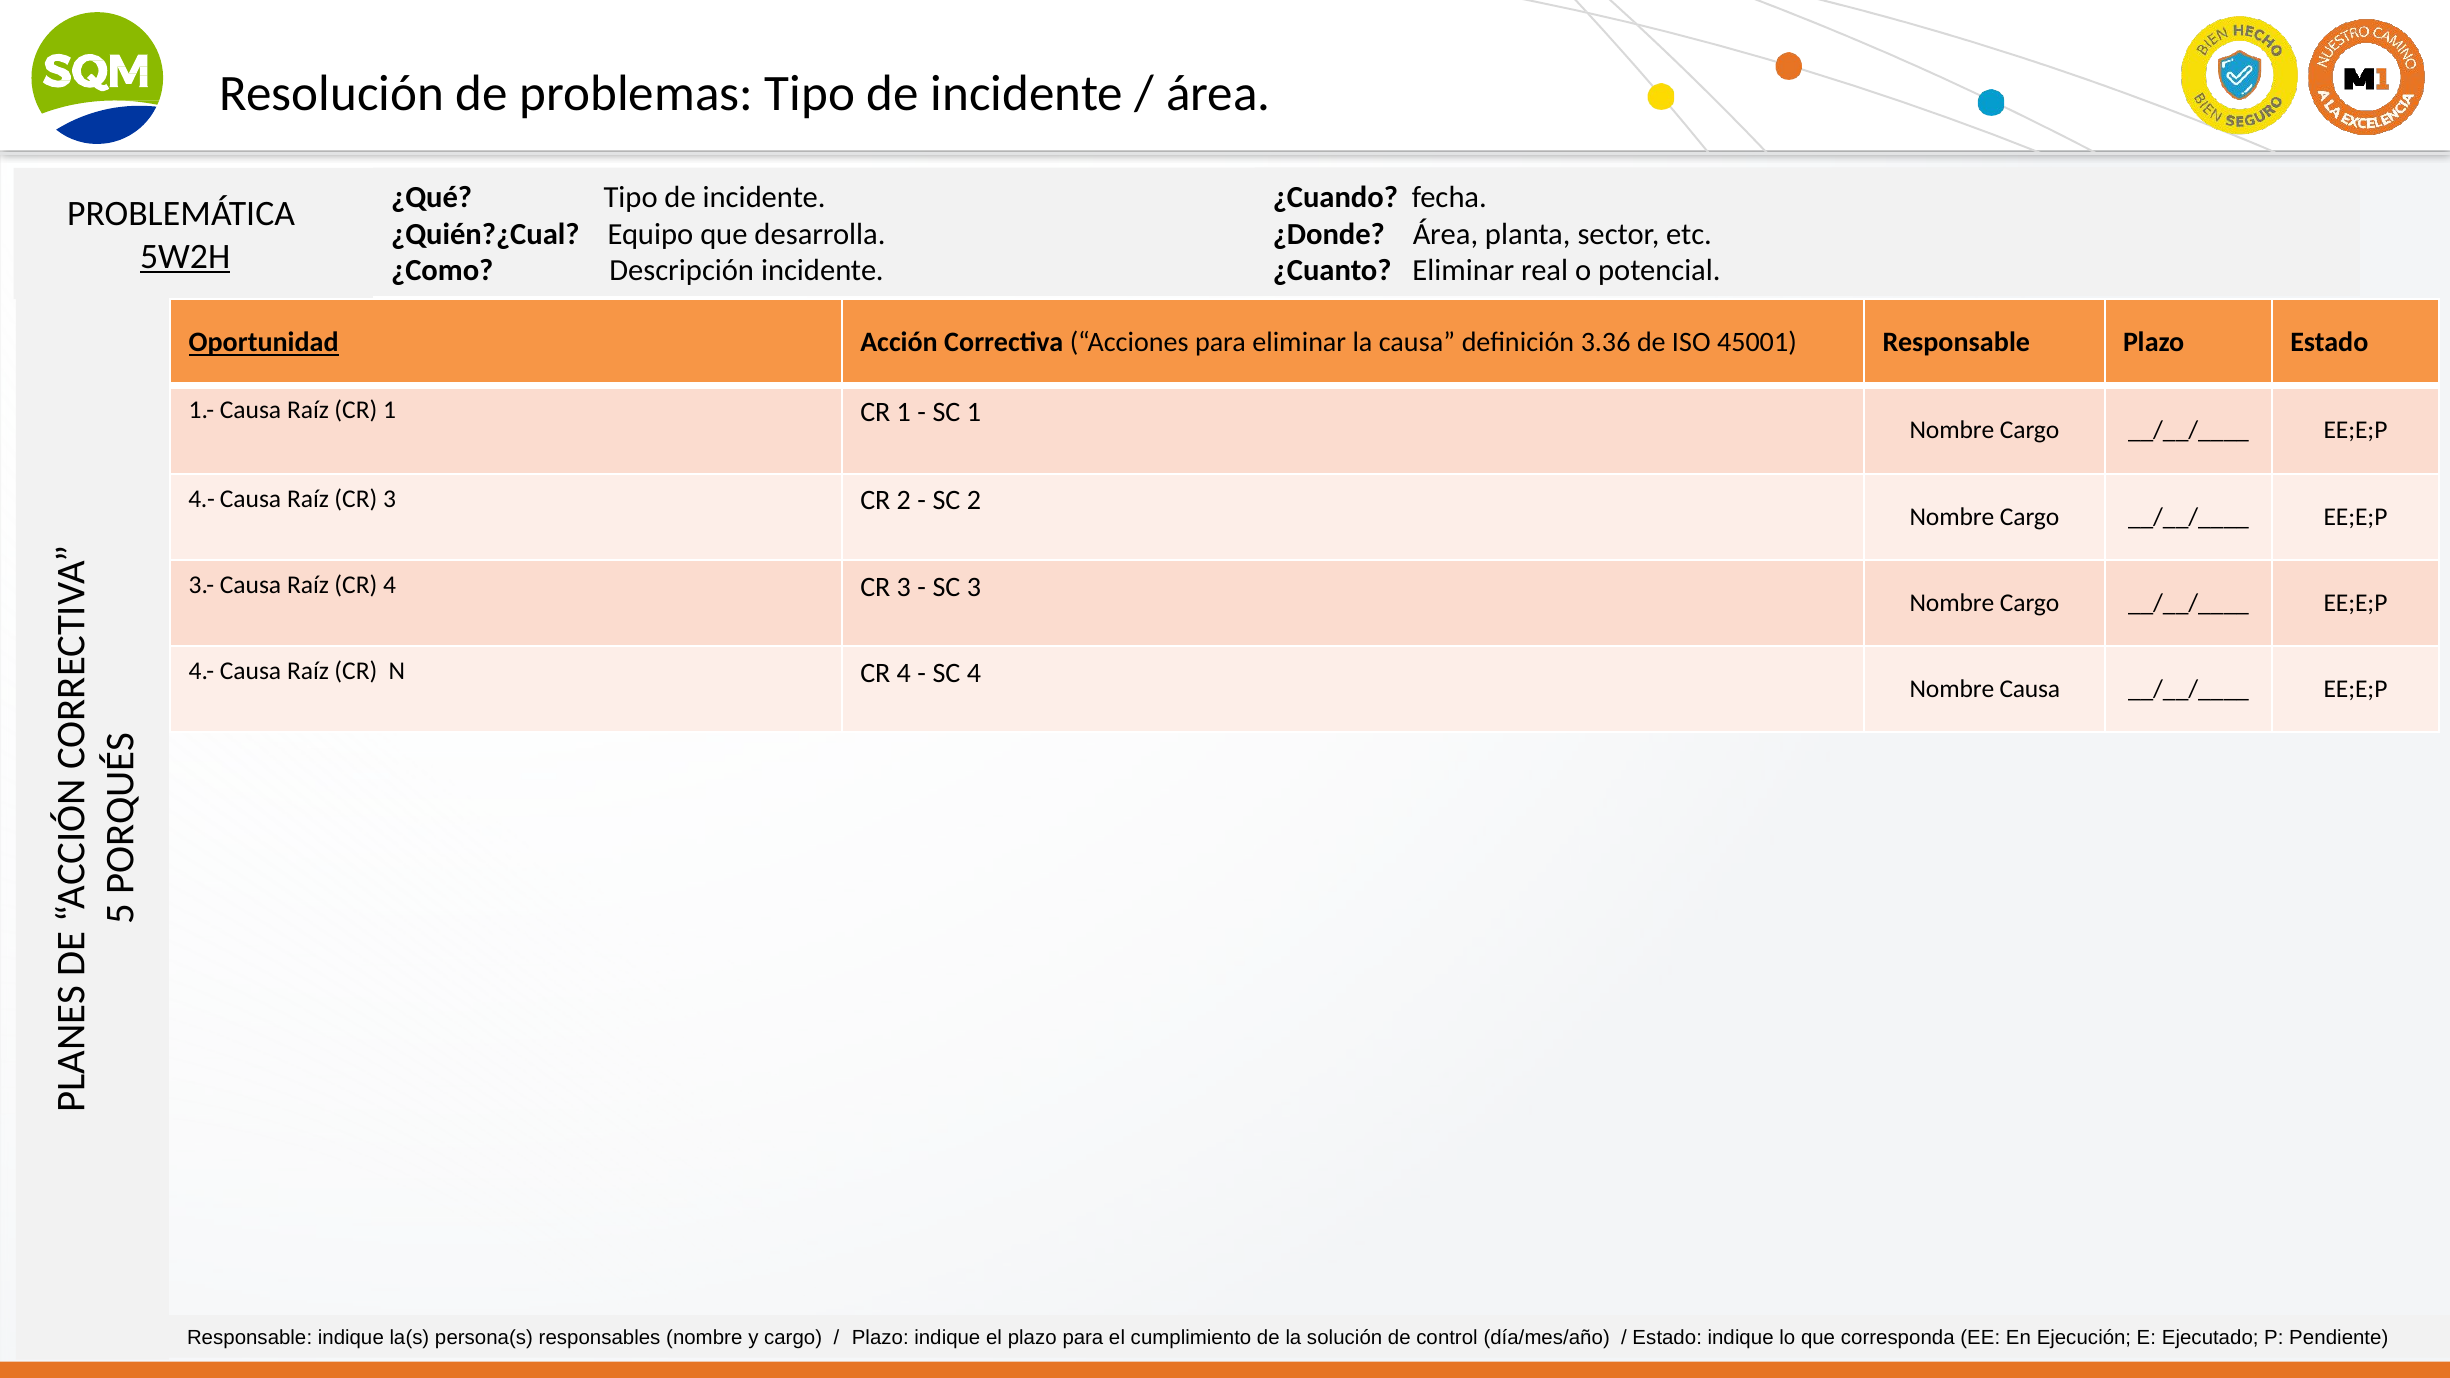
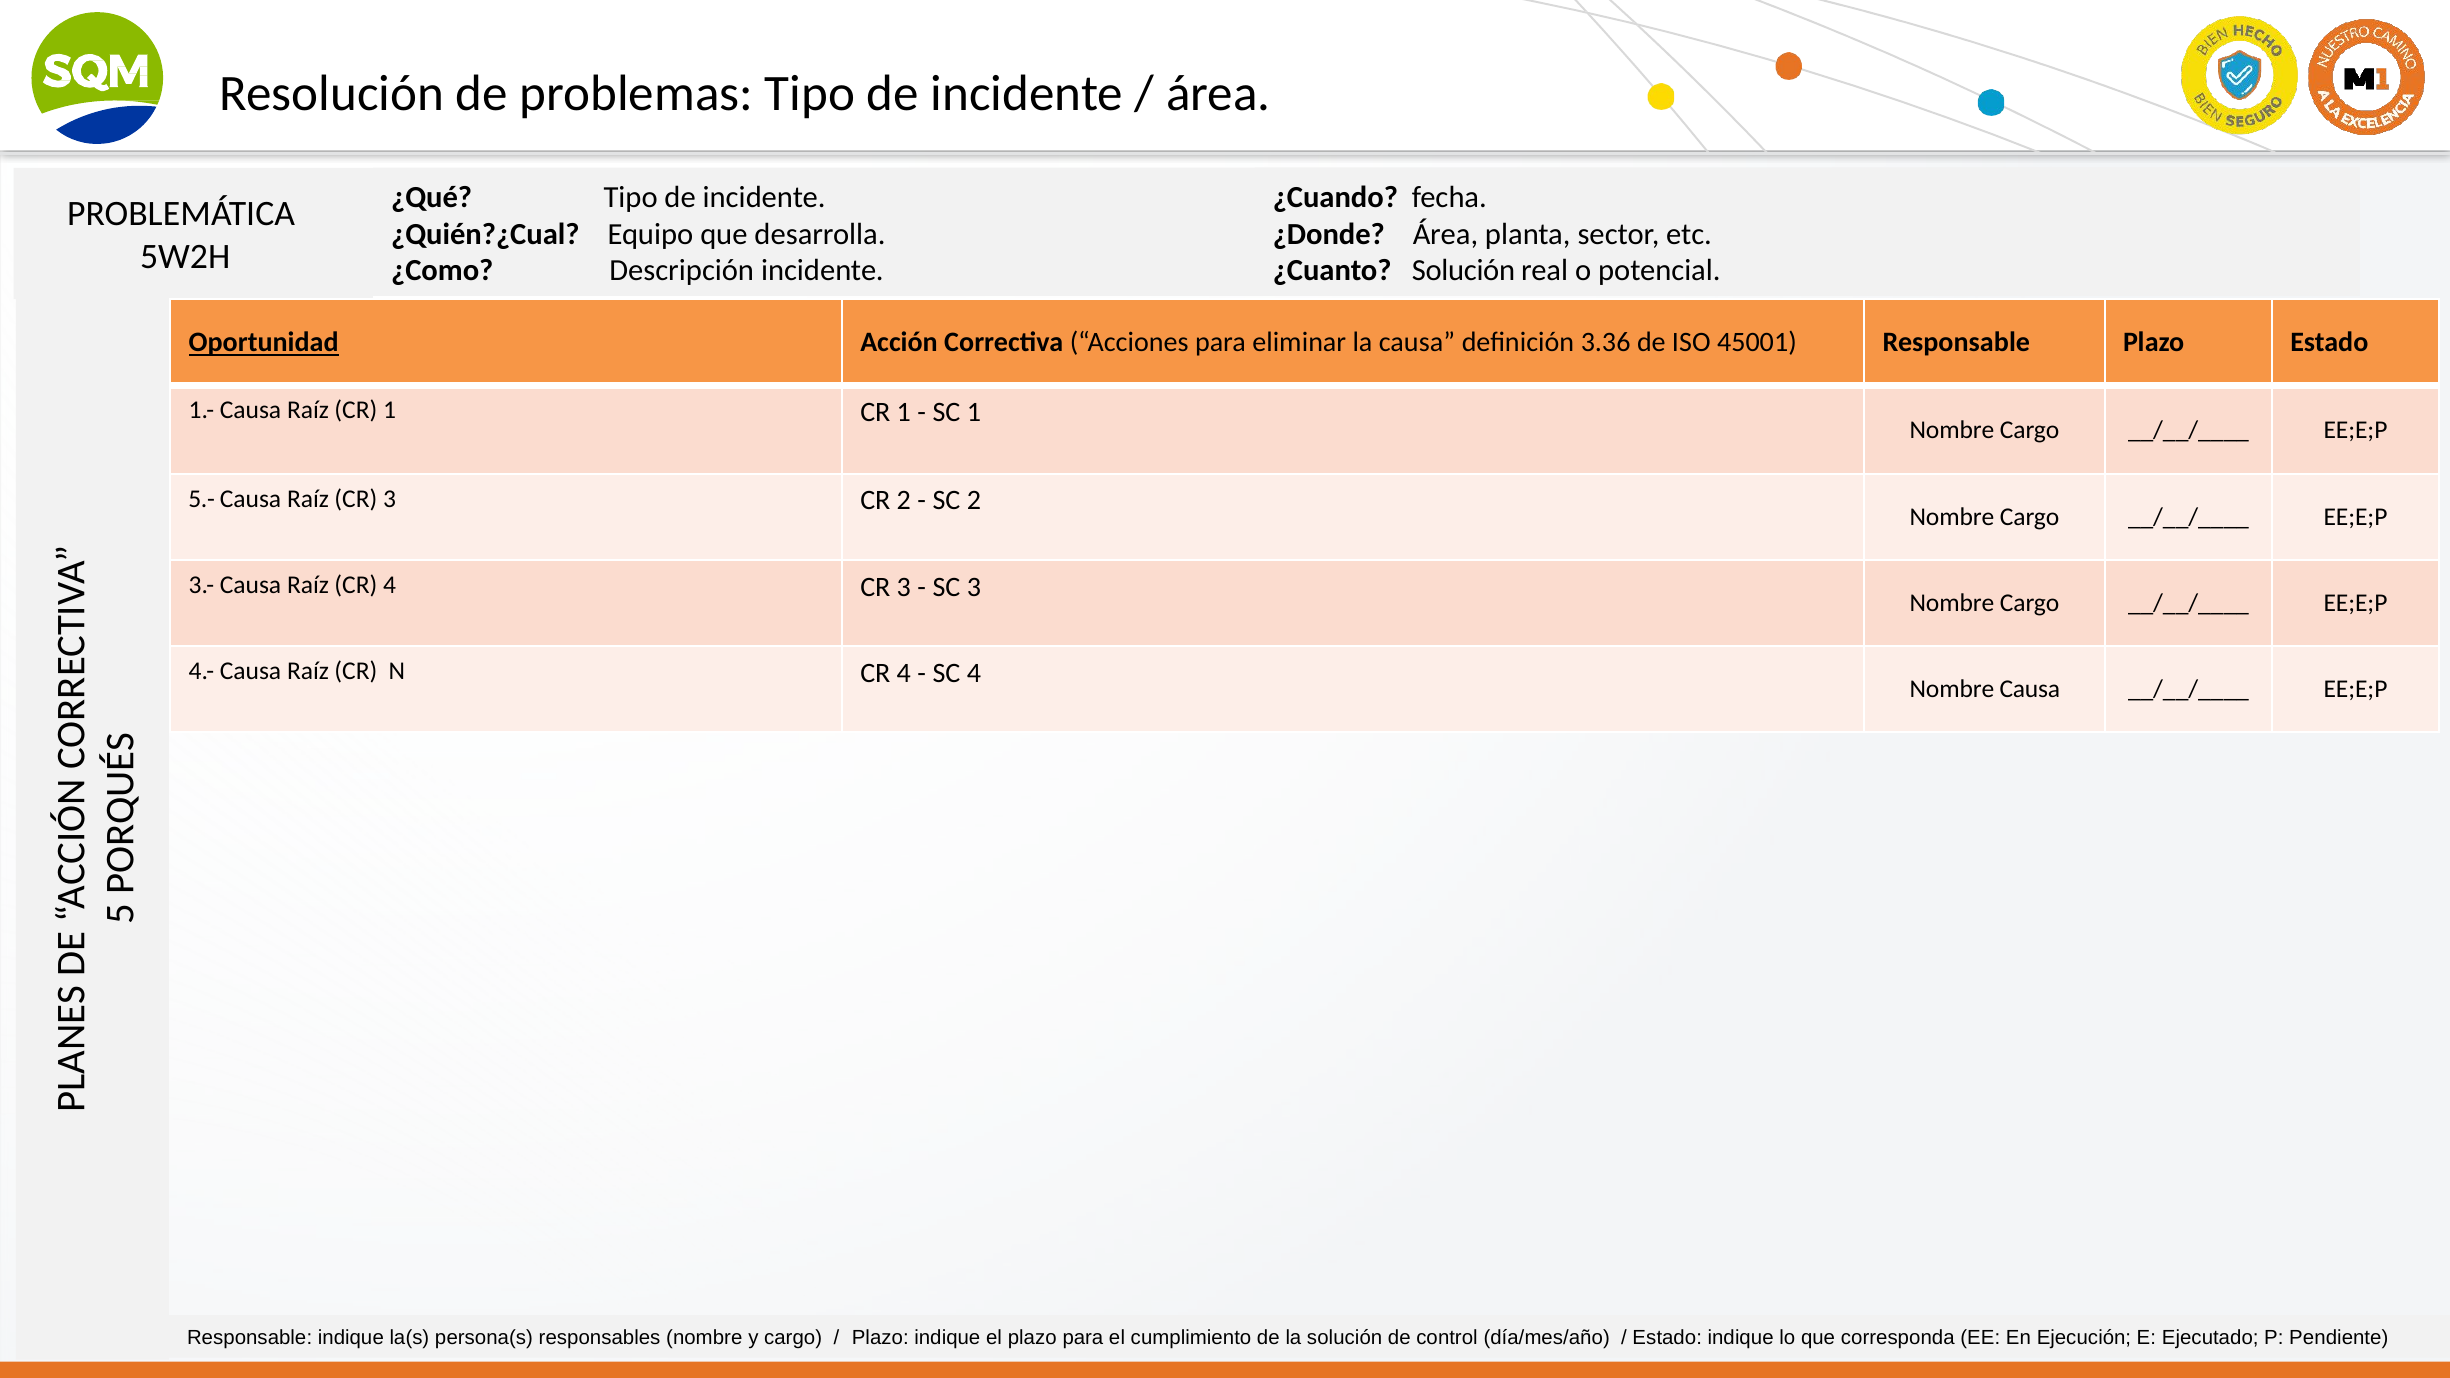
5W2H underline: present -> none
¿Cuanto Eliminar: Eliminar -> Solución
4.- at (202, 499): 4.- -> 5.-
